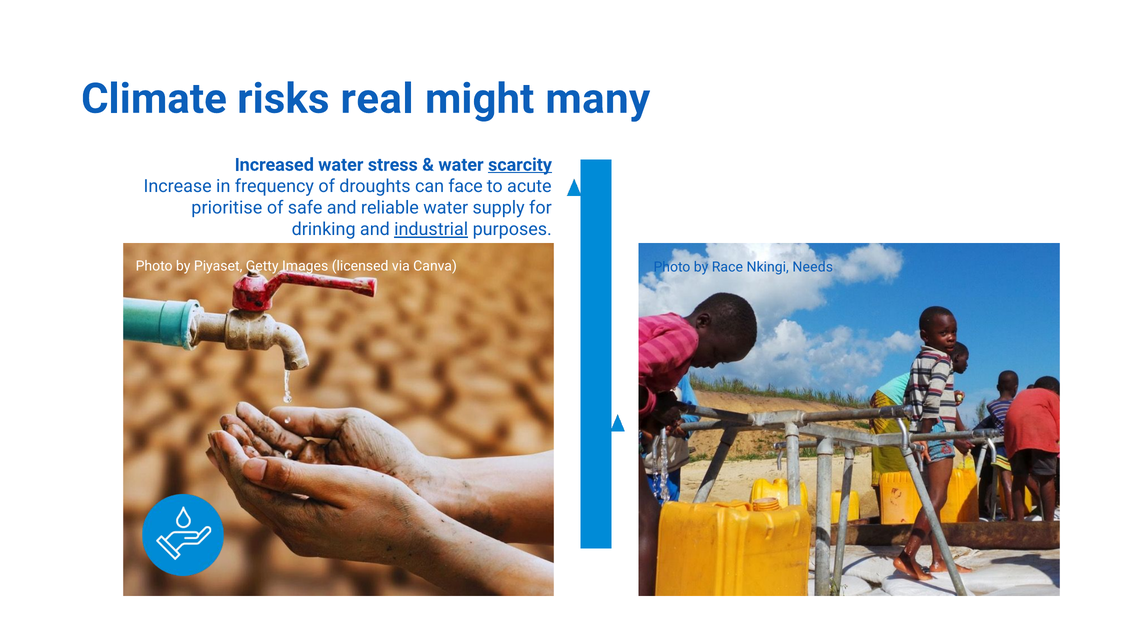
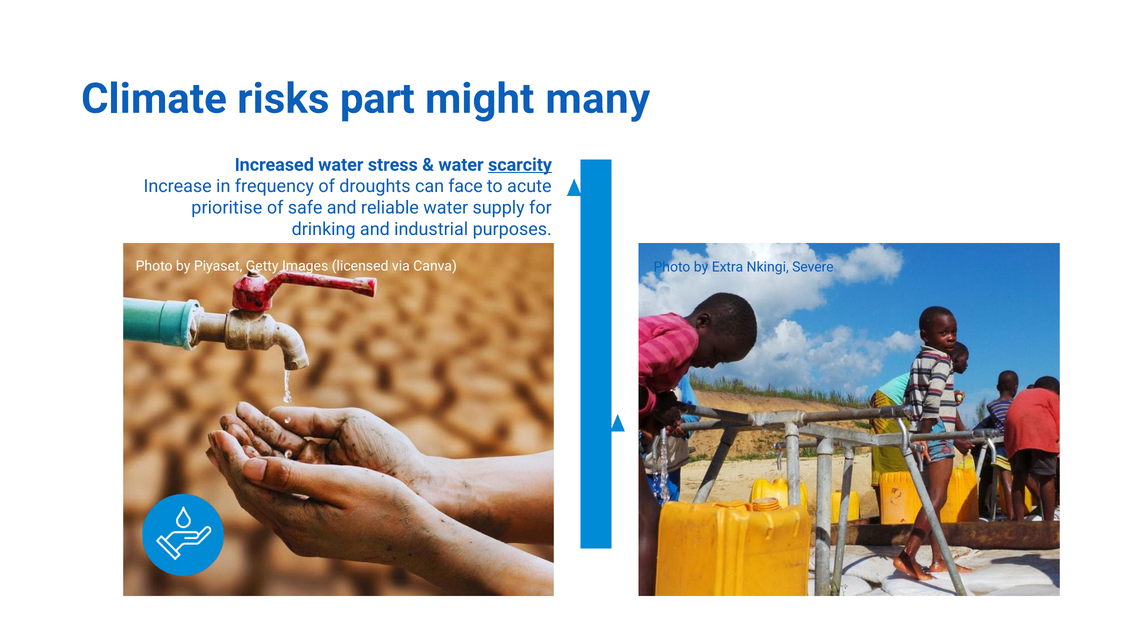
real: real -> part
industrial underline: present -> none
Race: Race -> Extra
Needs: Needs -> Severe
